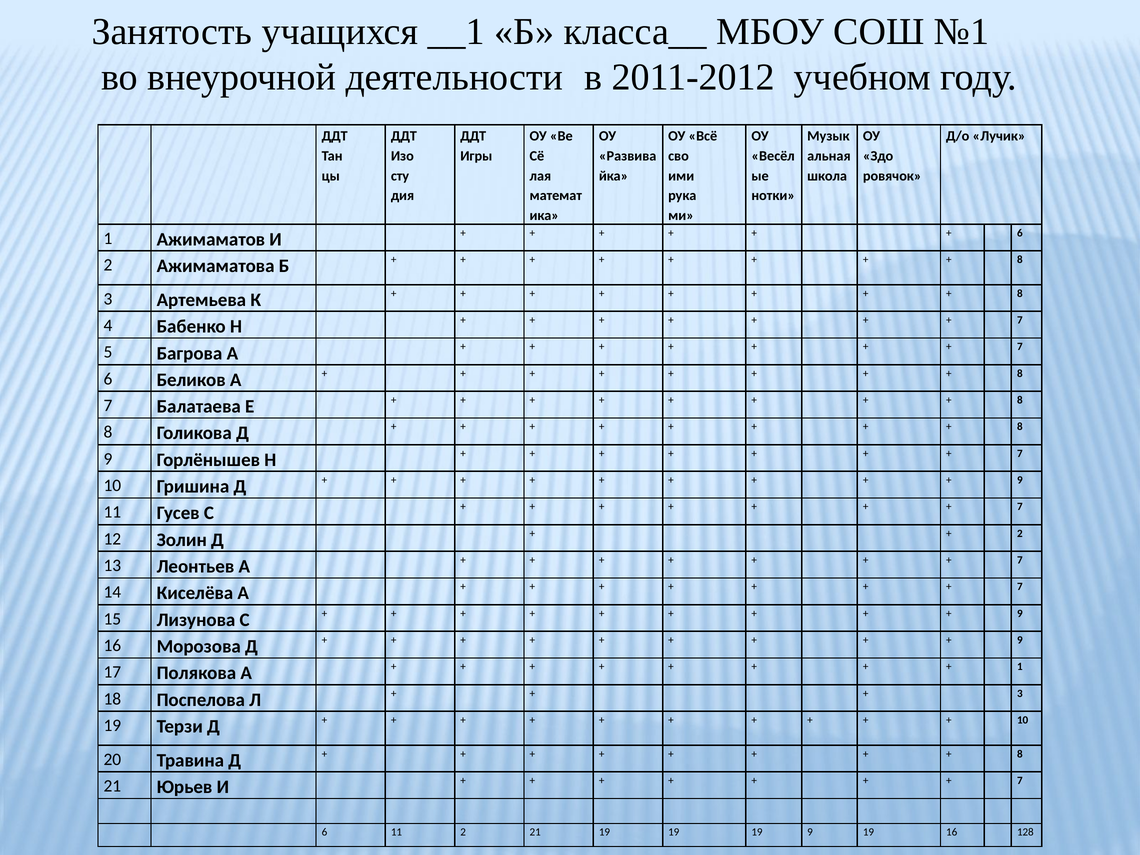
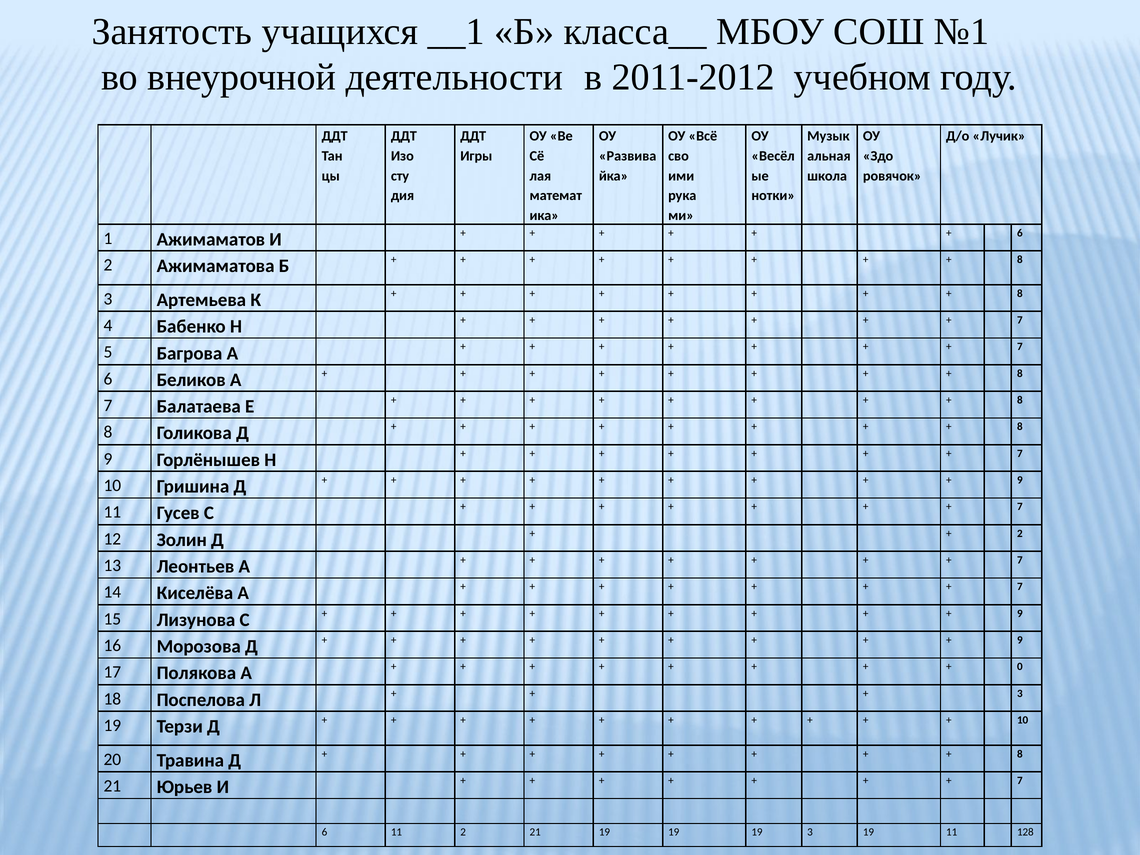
1 at (1020, 667): 1 -> 0
19 9: 9 -> 3
19 16: 16 -> 11
